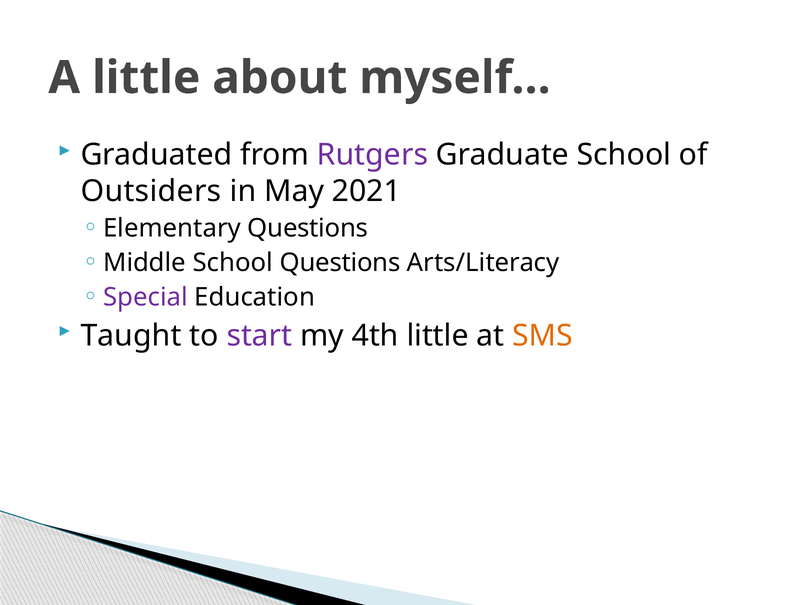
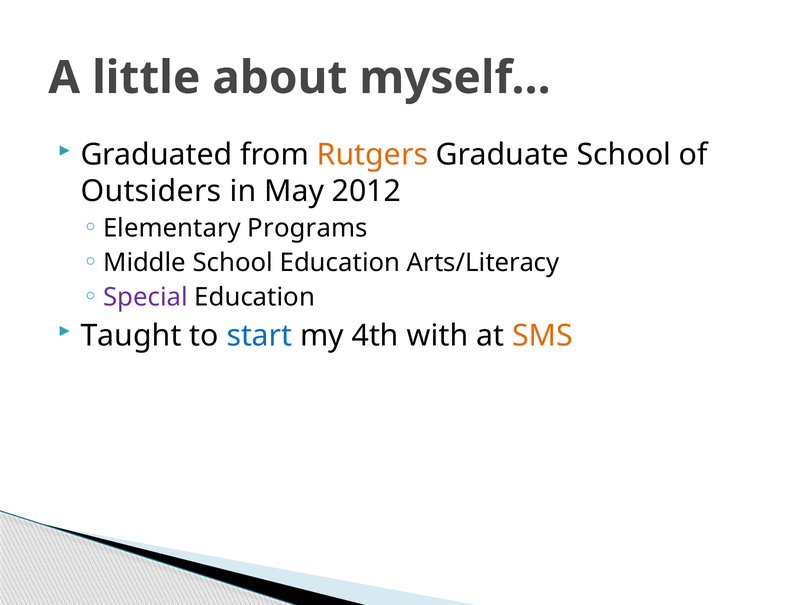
Rutgers colour: purple -> orange
2021: 2021 -> 2012
Elementary Questions: Questions -> Programs
School Questions: Questions -> Education
start colour: purple -> blue
4th little: little -> with
